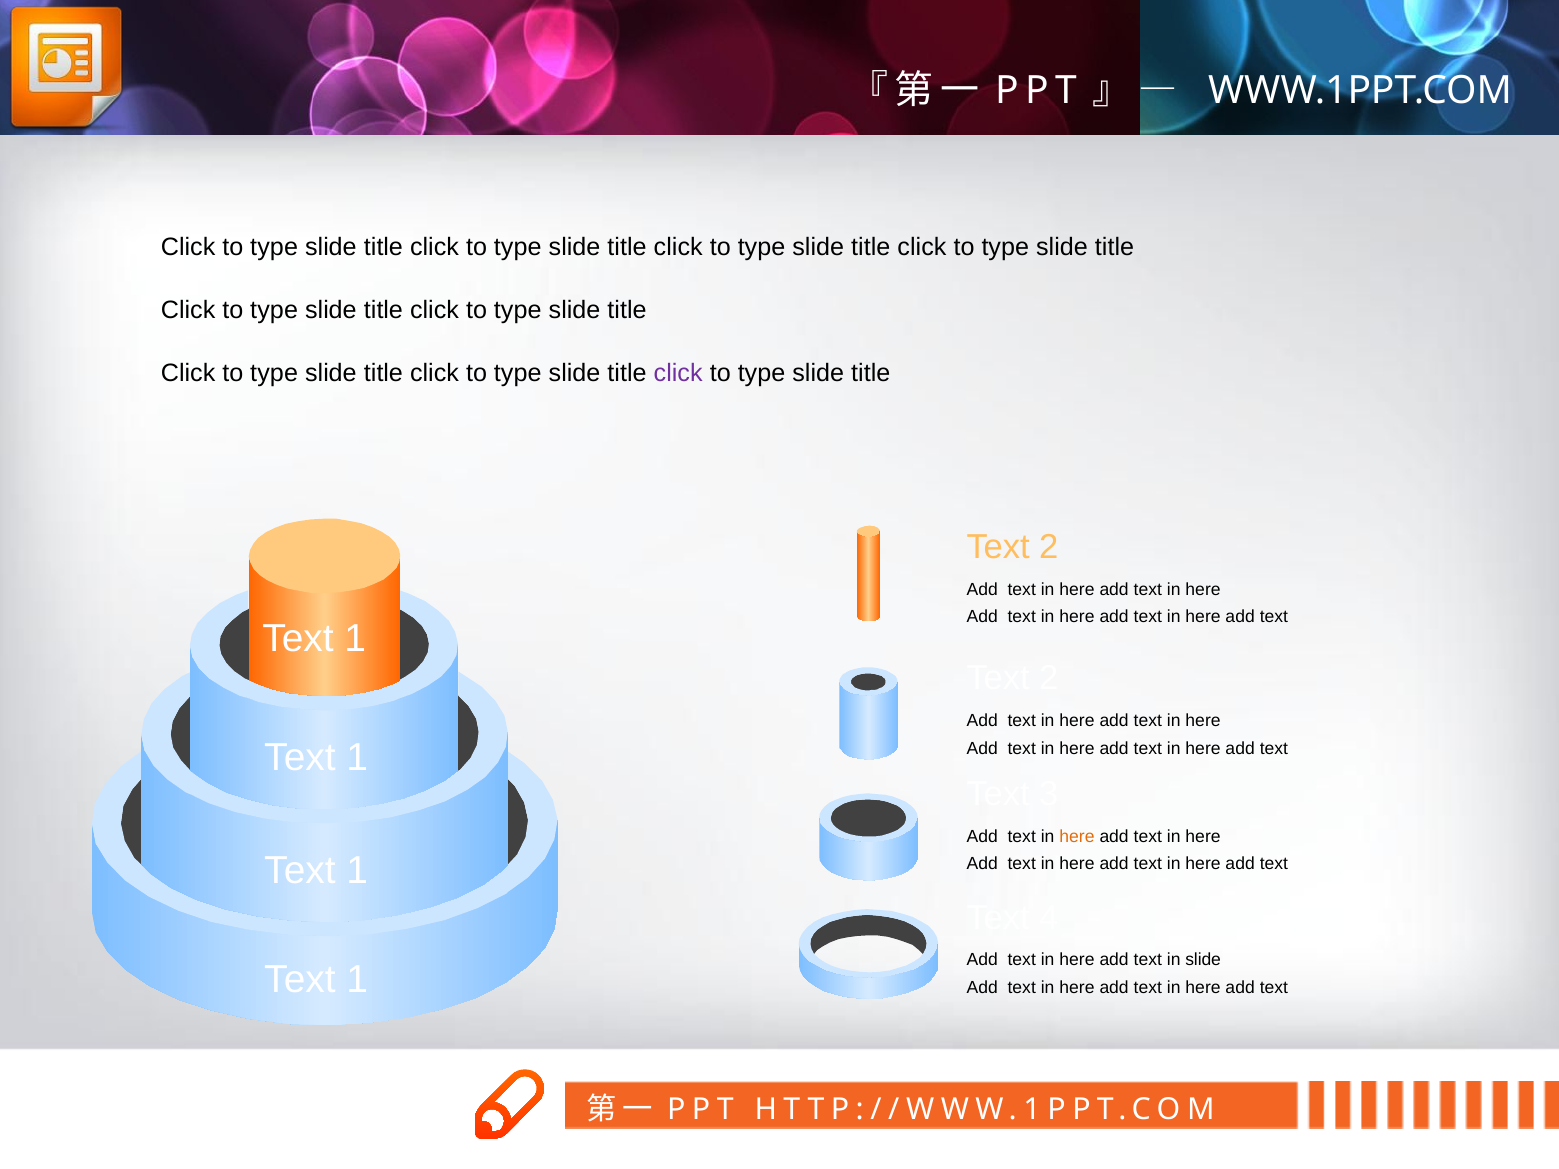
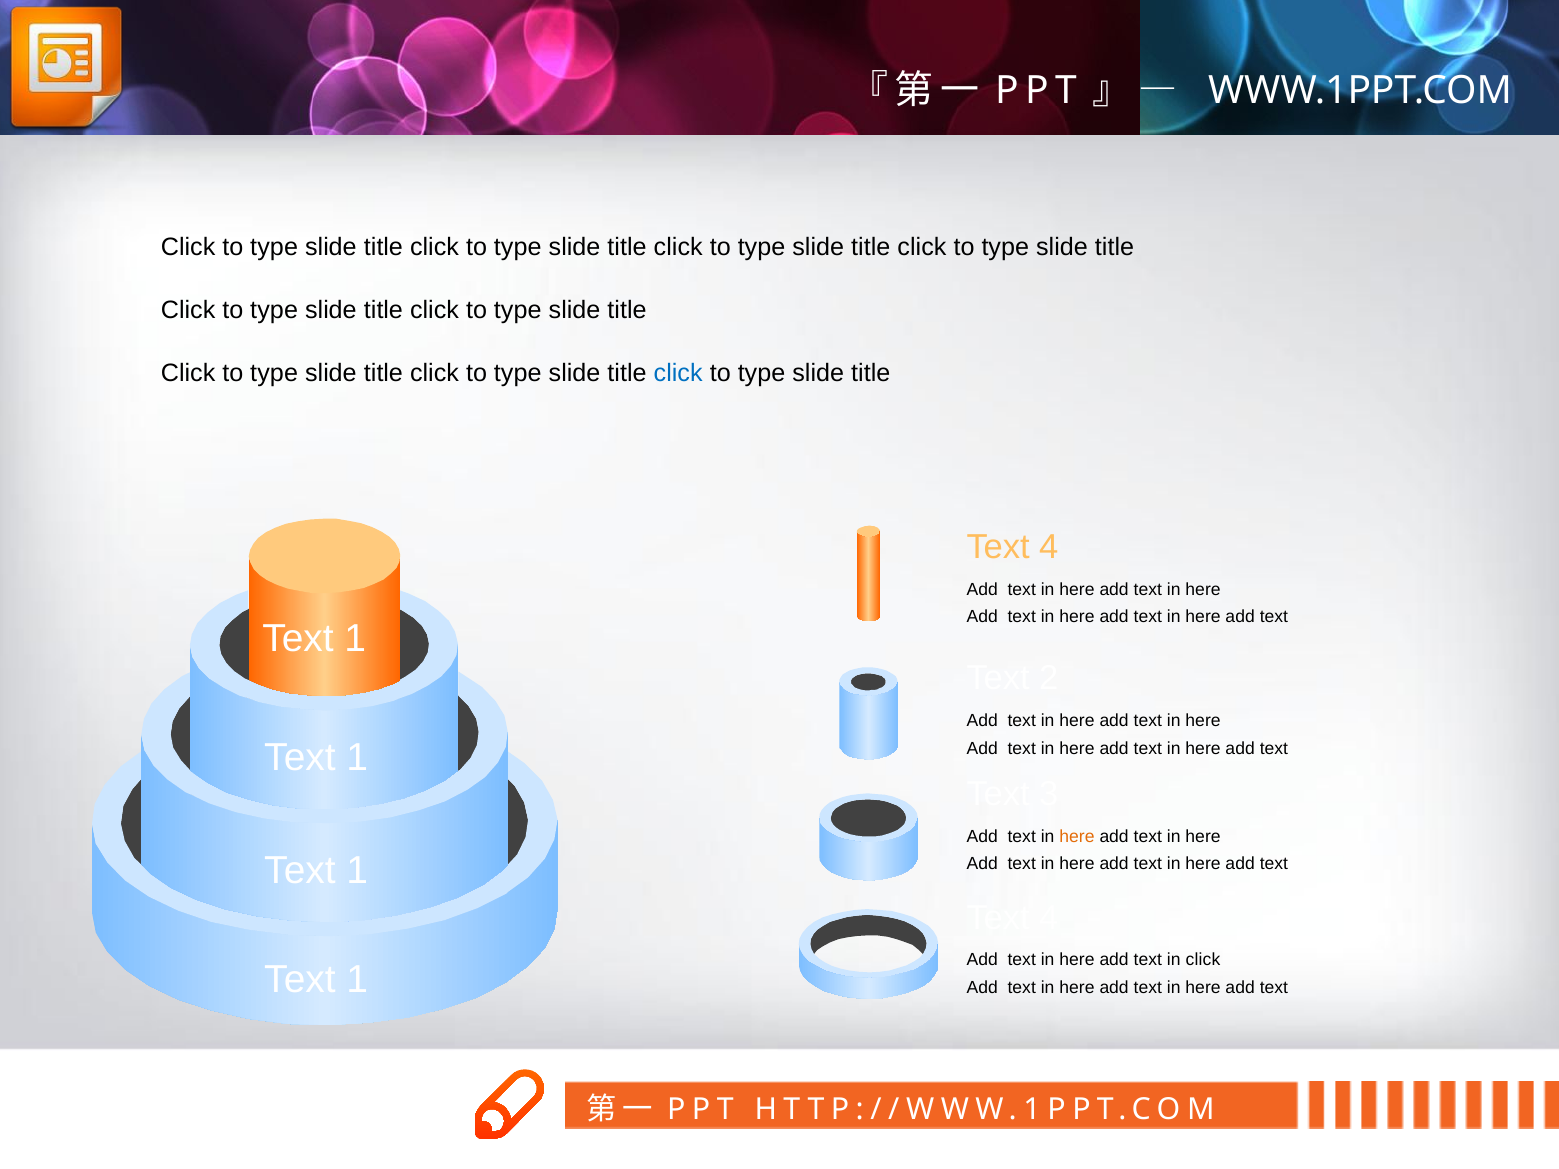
click at (678, 373) colour: purple -> blue
2 at (1049, 547): 2 -> 4
in slide: slide -> click
